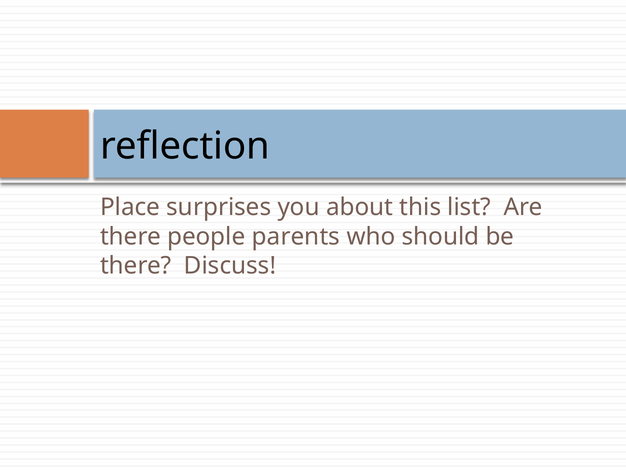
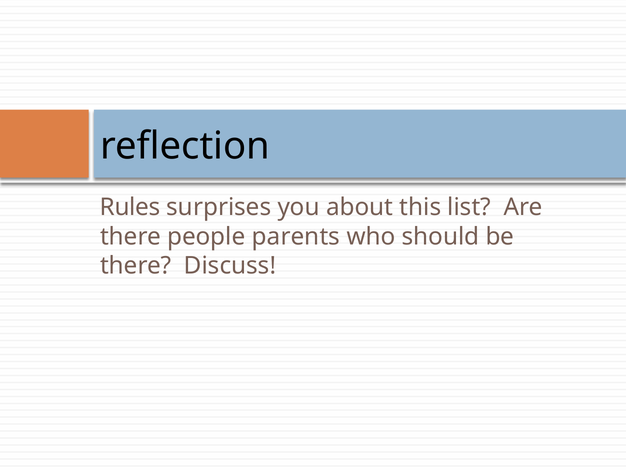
Place: Place -> Rules
